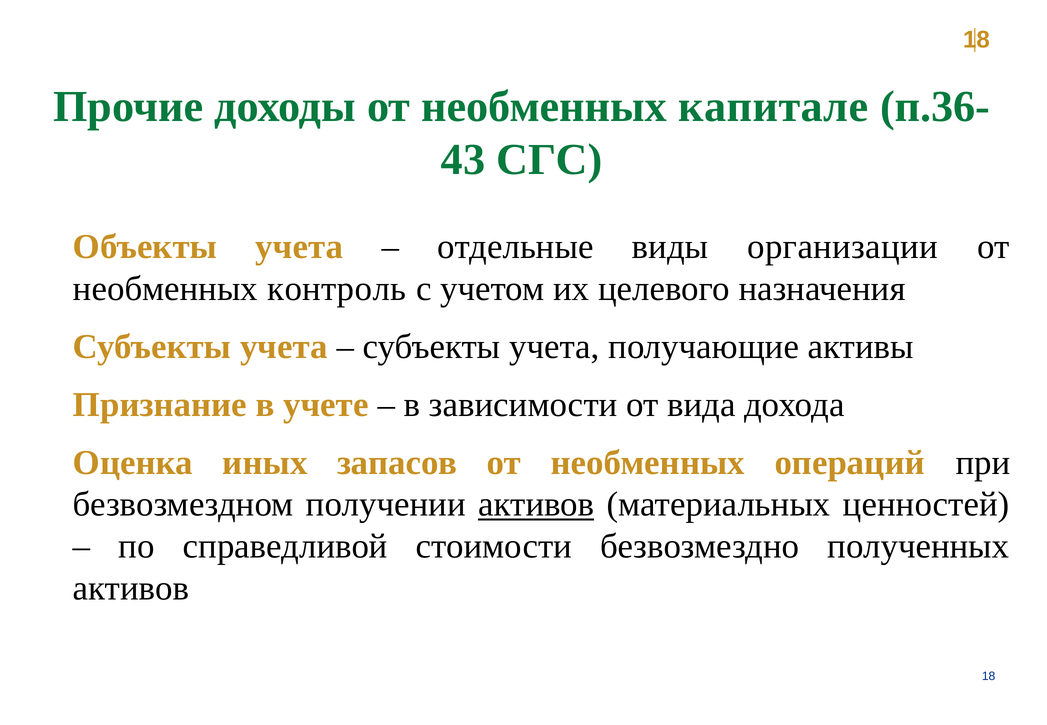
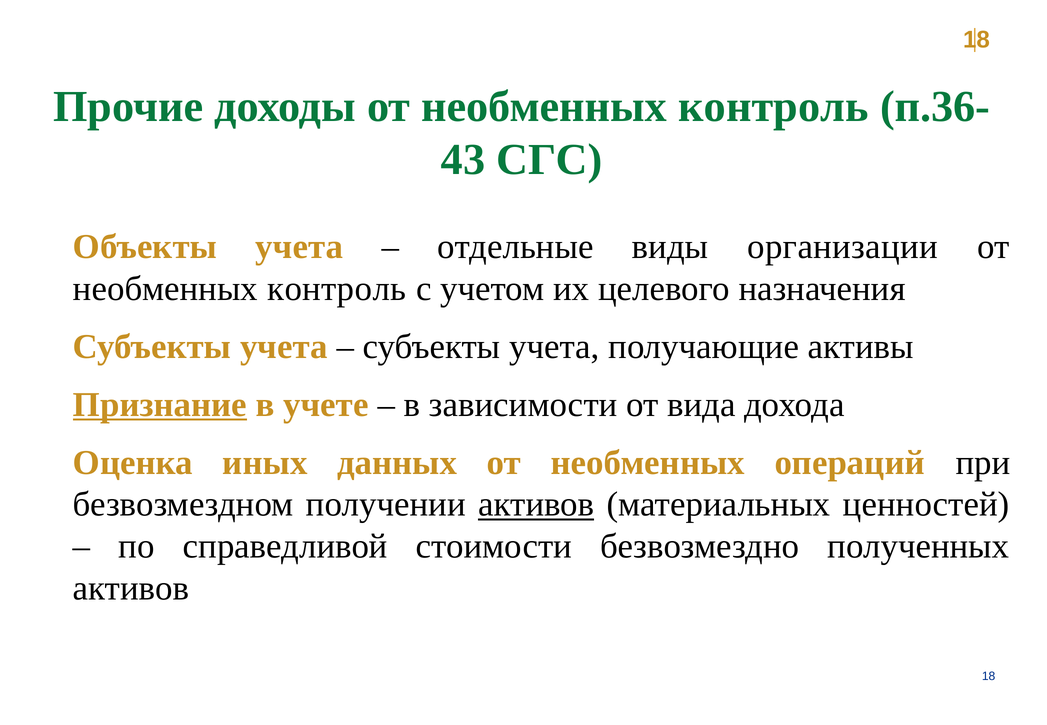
доходы от необменных капитале: капитале -> контроль
Признание underline: none -> present
запасов: запасов -> данных
